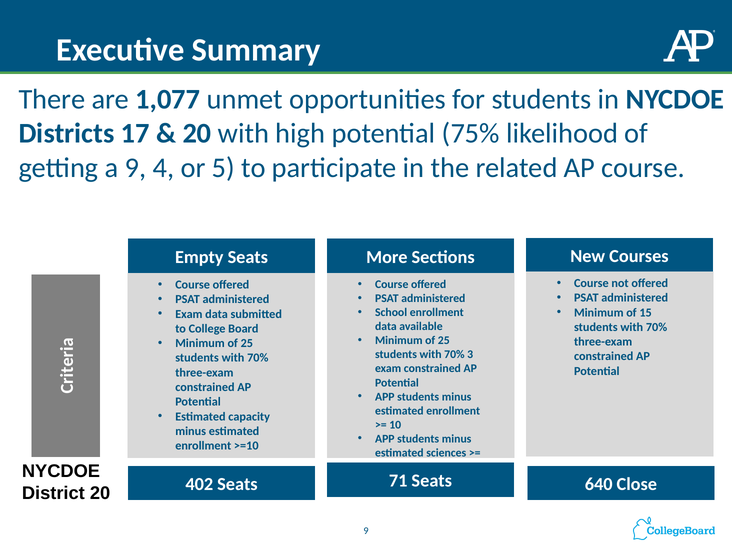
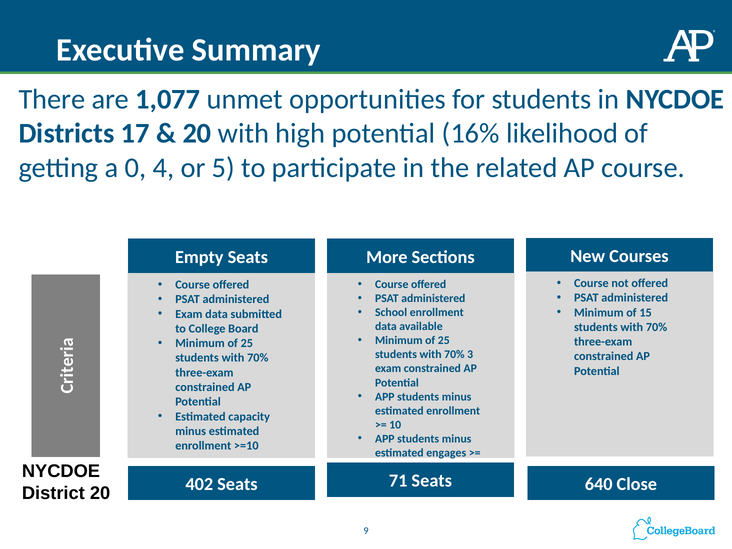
75%: 75% -> 16%
a 9: 9 -> 0
sciences: sciences -> engages
